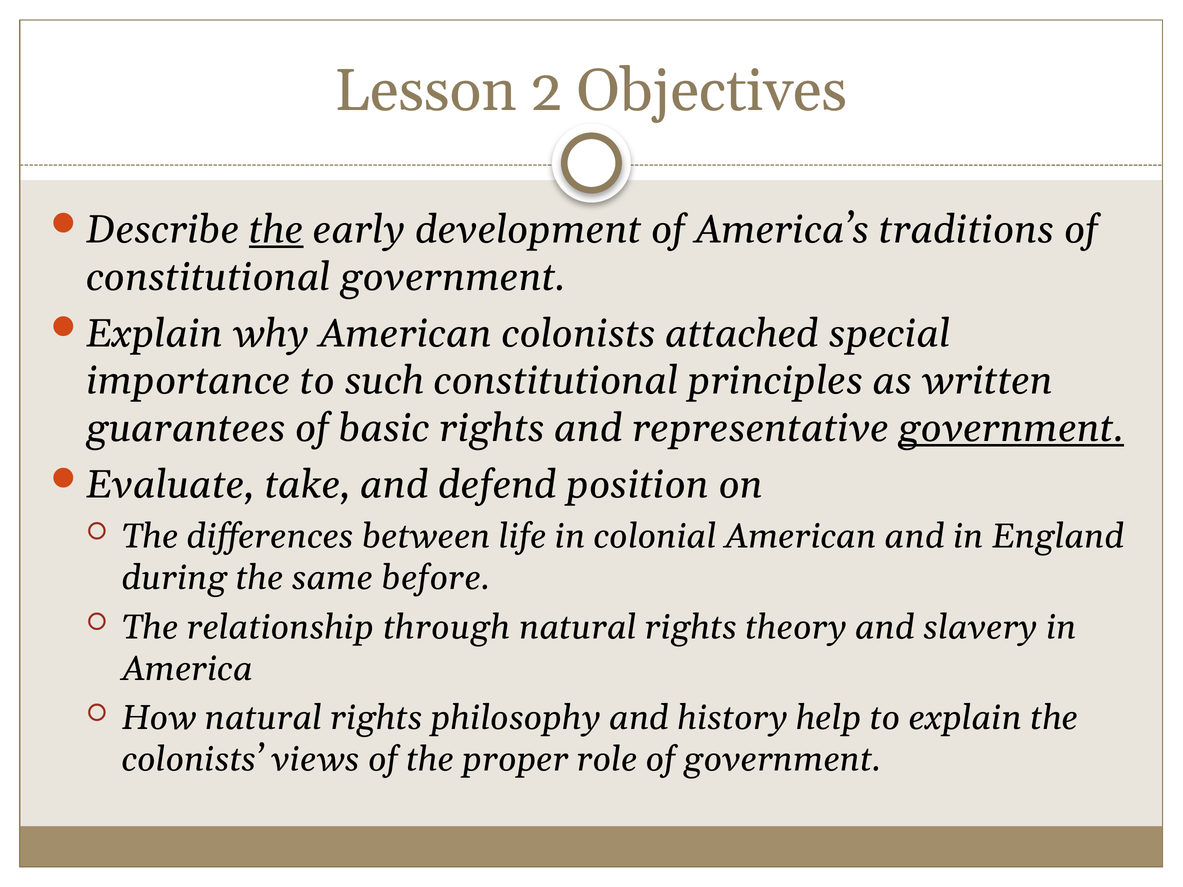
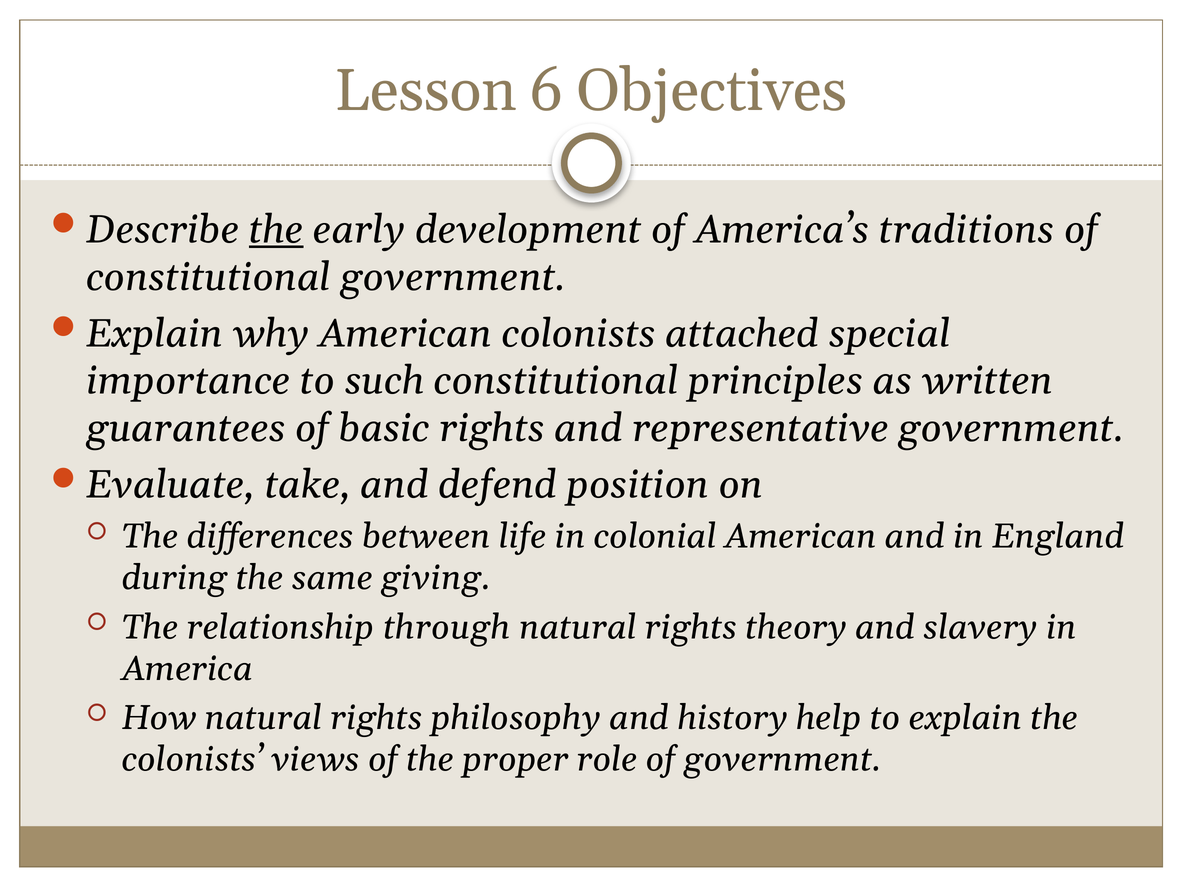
2: 2 -> 6
government at (1011, 428) underline: present -> none
before: before -> giving
